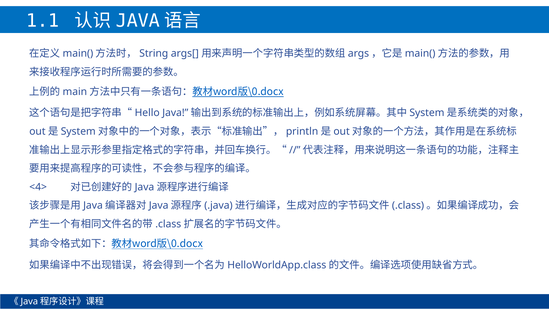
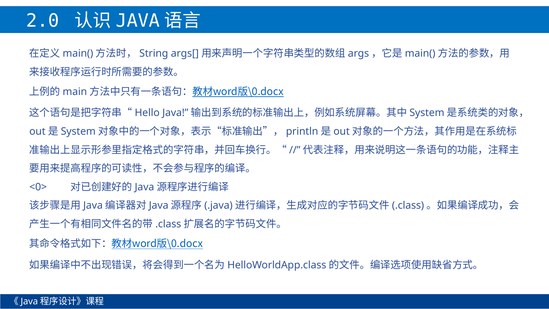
1.1: 1.1 -> 2.0
<4>: <4> -> <0>
